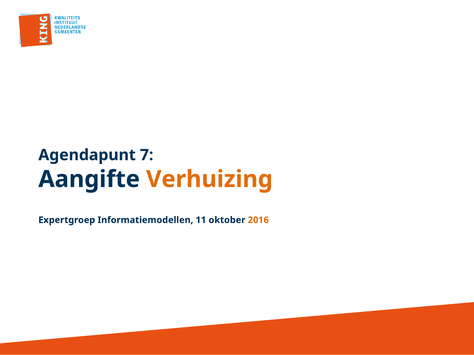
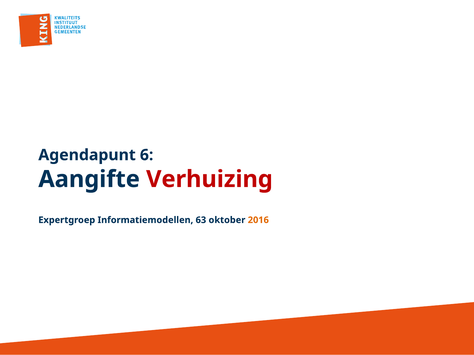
7: 7 -> 6
Verhuizing colour: orange -> red
11: 11 -> 63
